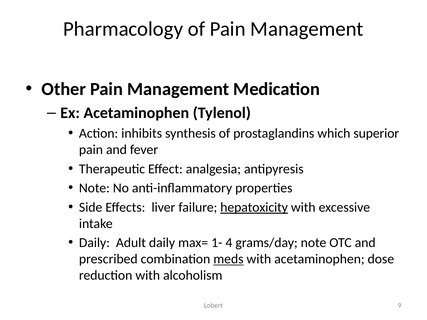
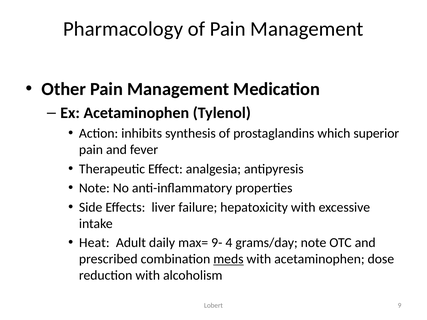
hepatoxicity underline: present -> none
Daily at (94, 243): Daily -> Heat
1-: 1- -> 9-
